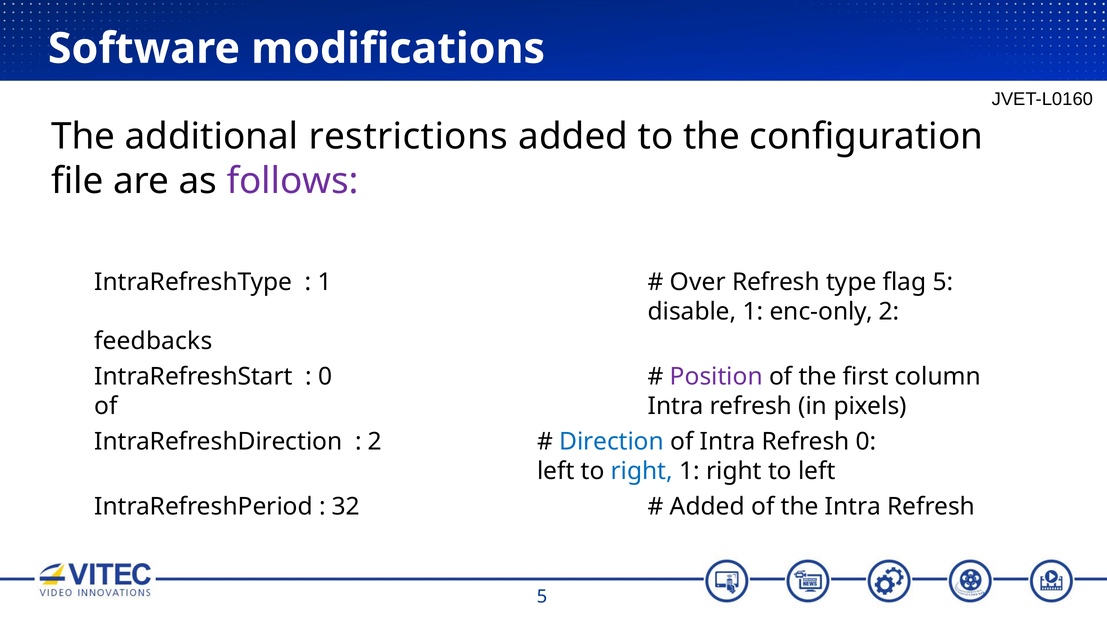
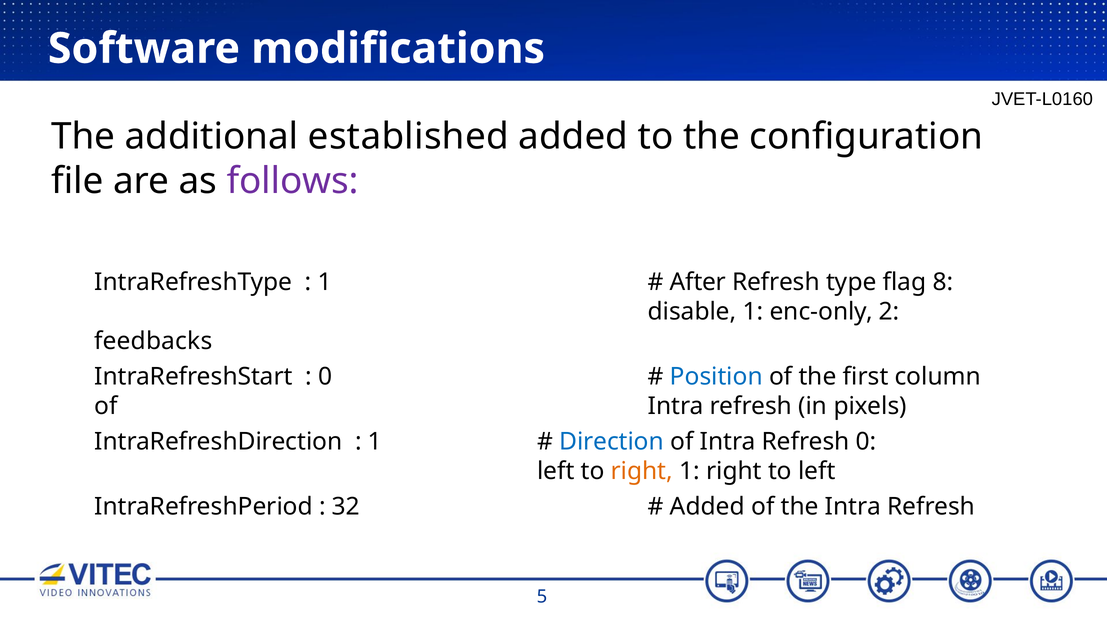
restrictions: restrictions -> established
Over: Over -> After
flag 5: 5 -> 8
Position colour: purple -> blue
2 at (375, 442): 2 -> 1
right at (642, 472) colour: blue -> orange
